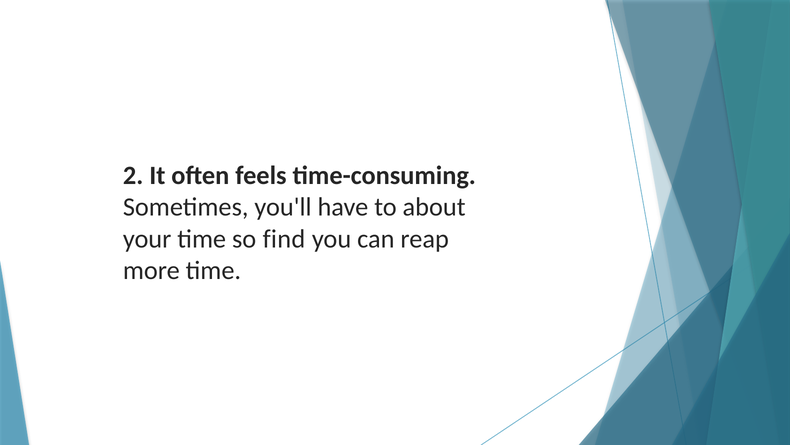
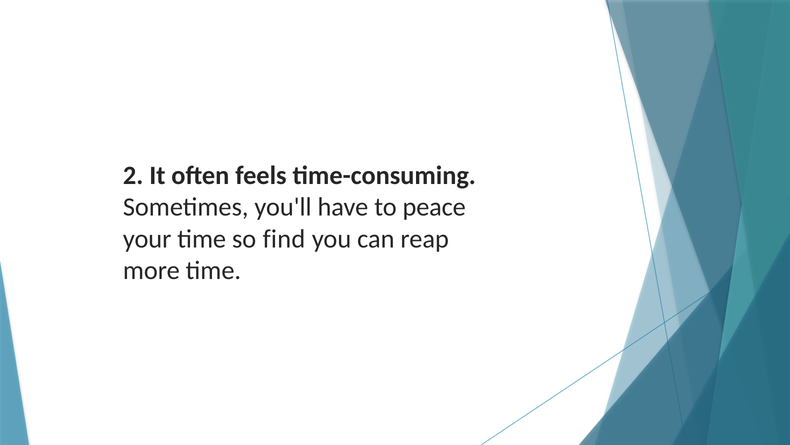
about: about -> peace
